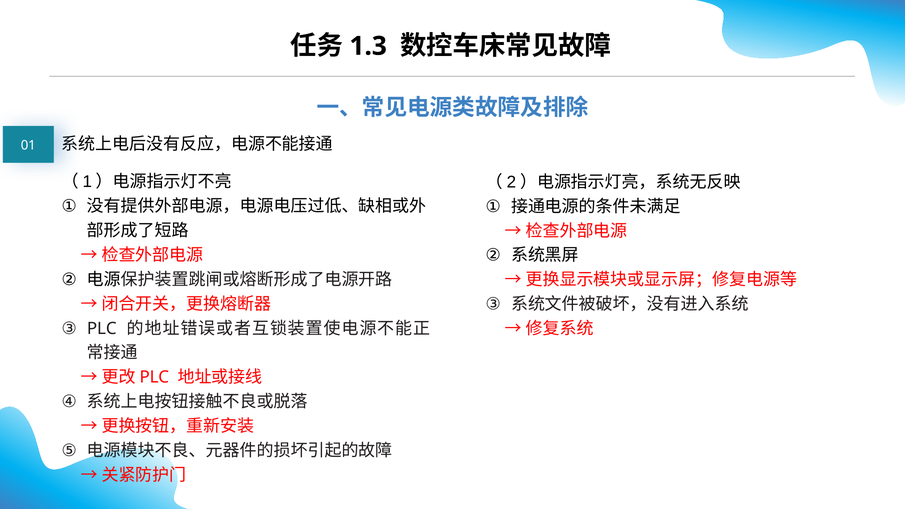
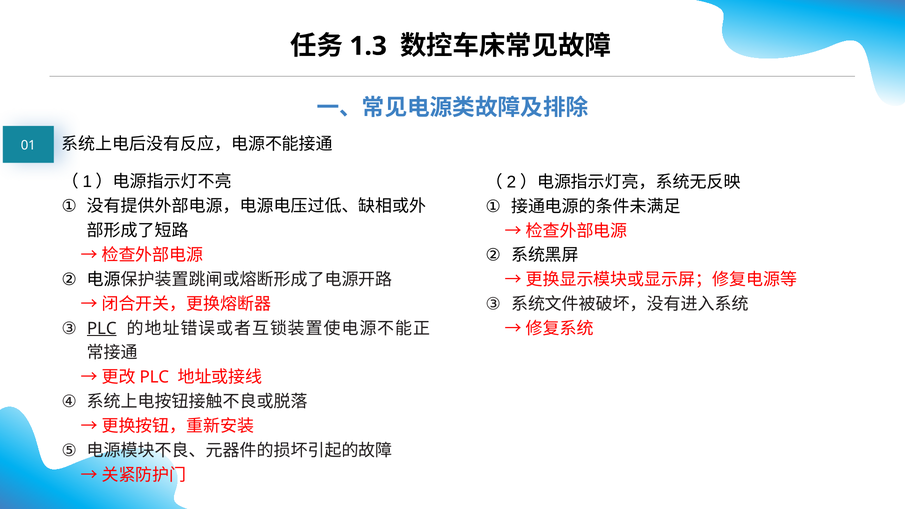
PLC underline: none -> present
